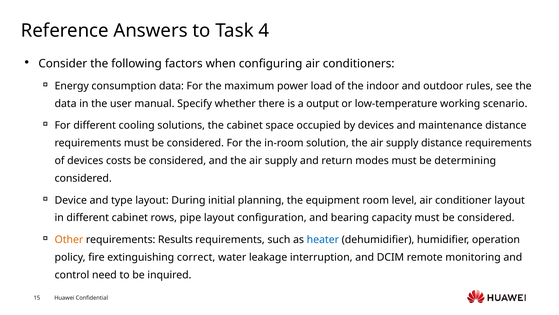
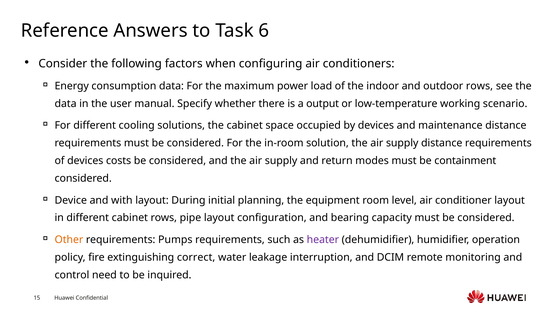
4: 4 -> 6
outdoor rules: rules -> rows
determining: determining -> containment
type: type -> with
Results: Results -> Pumps
heater colour: blue -> purple
